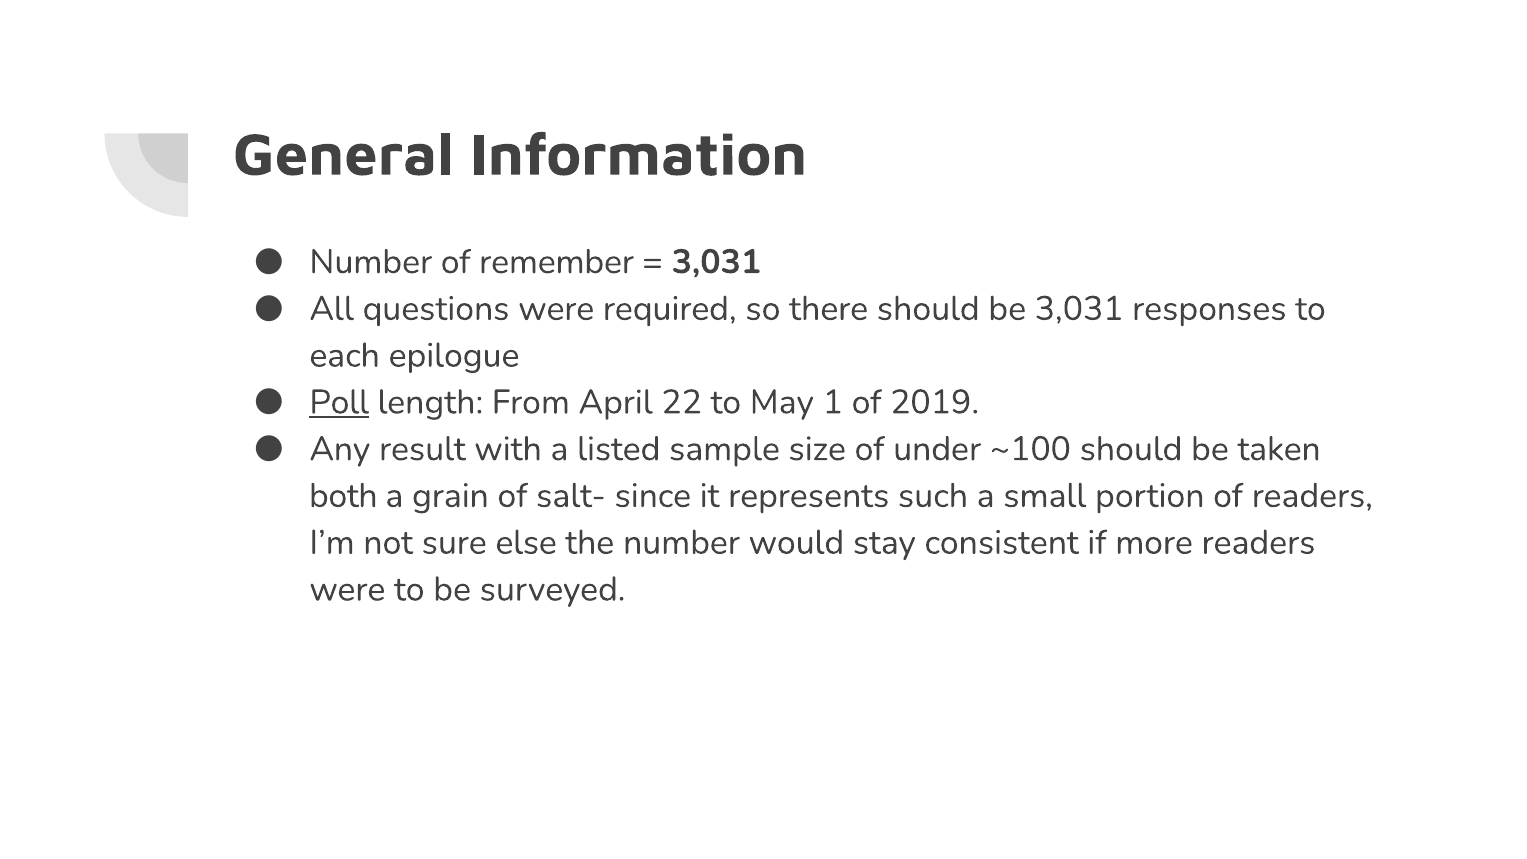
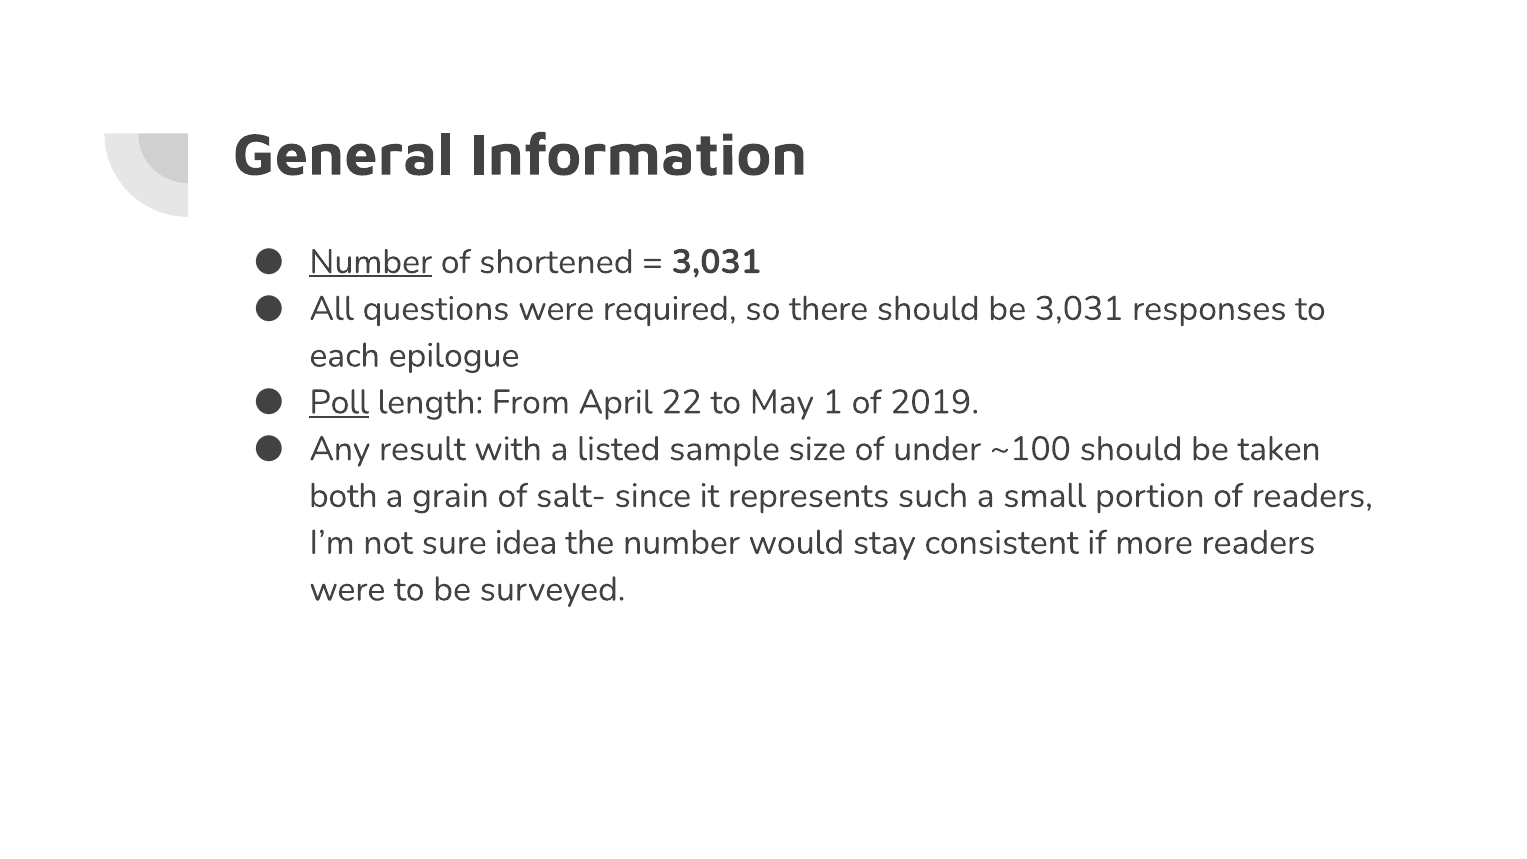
Number at (371, 262) underline: none -> present
remember: remember -> shortened
else: else -> idea
